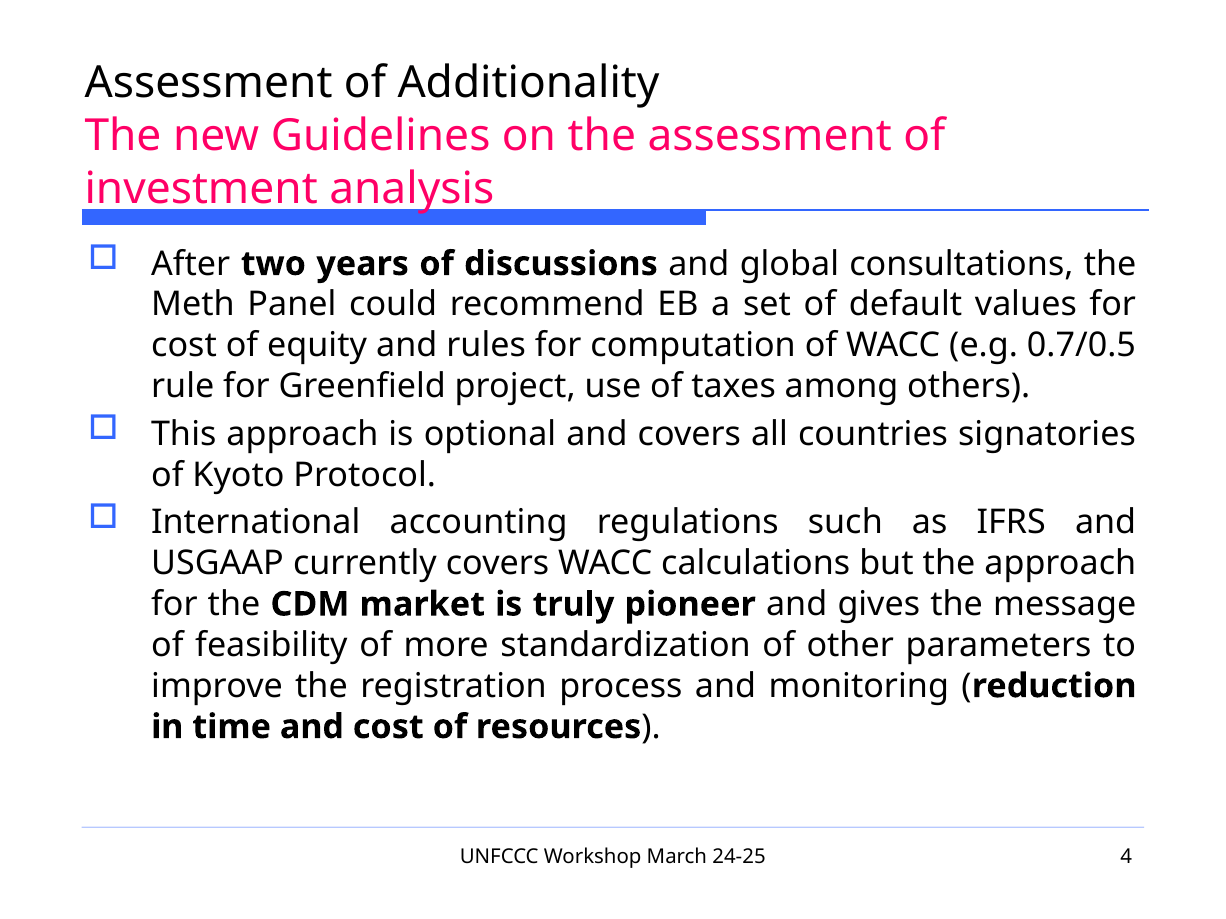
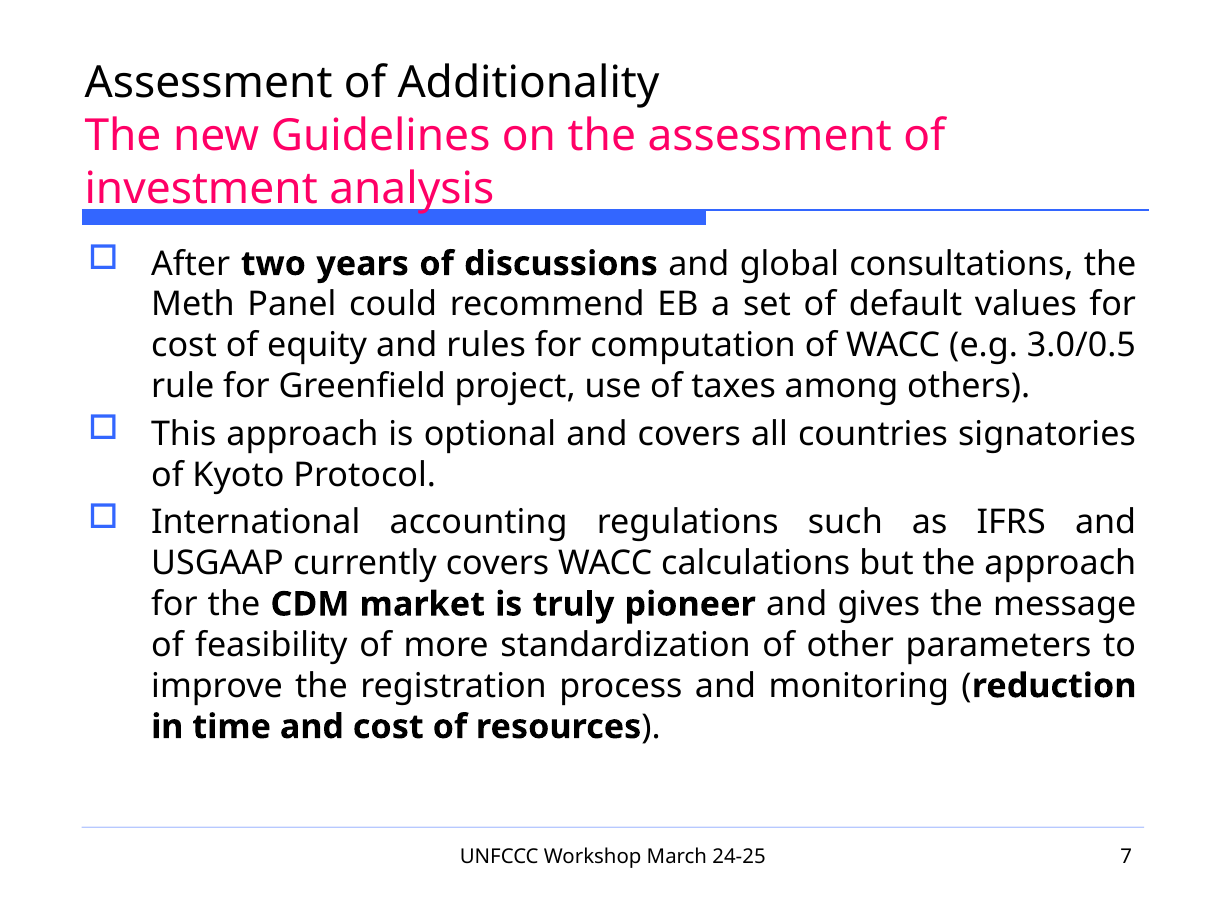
0.7/0.5: 0.7/0.5 -> 3.0/0.5
4: 4 -> 7
